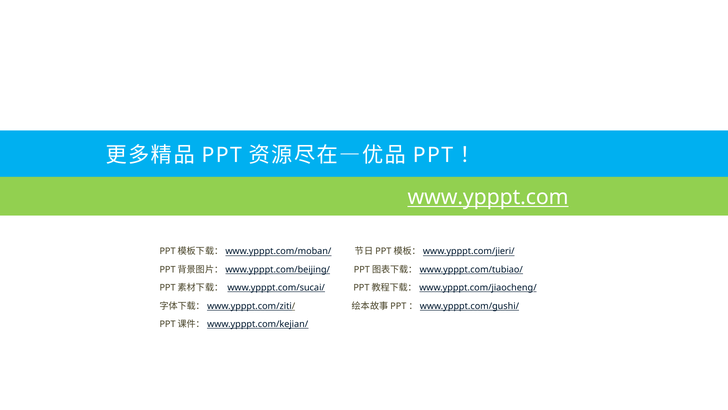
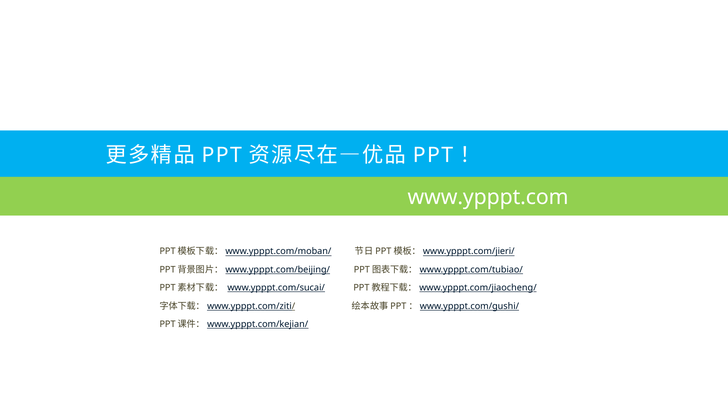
www.ypppt.com underline: present -> none
